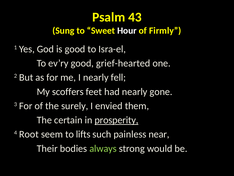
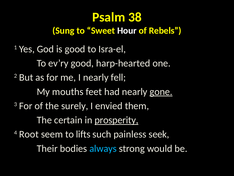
43: 43 -> 38
Firmly: Firmly -> Rebels
grief-hearted: grief-hearted -> harp-hearted
scoffers: scoffers -> mouths
gone underline: none -> present
near: near -> seek
always colour: light green -> light blue
